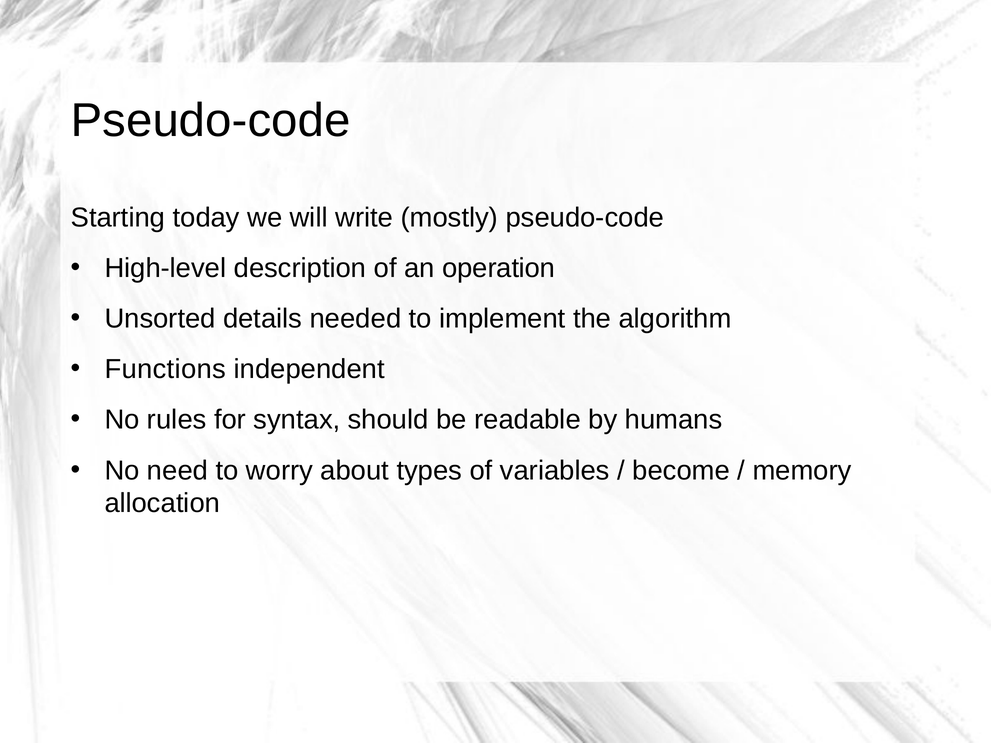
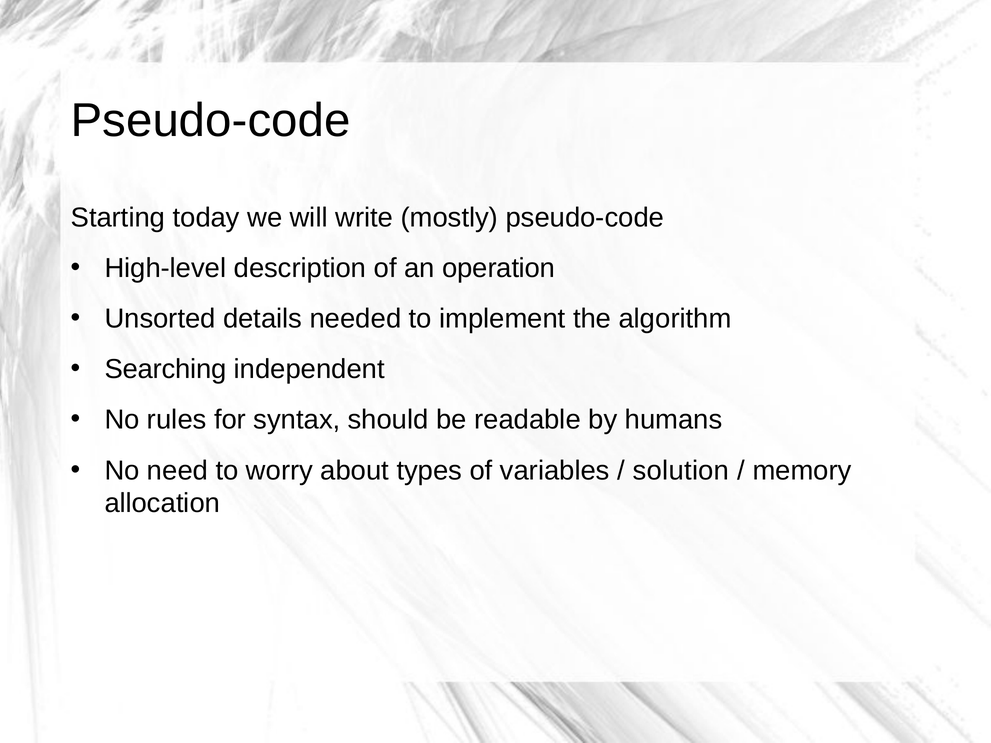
Functions: Functions -> Searching
become: become -> solution
